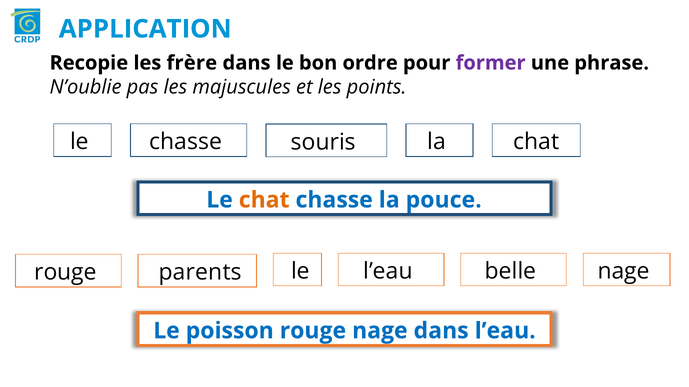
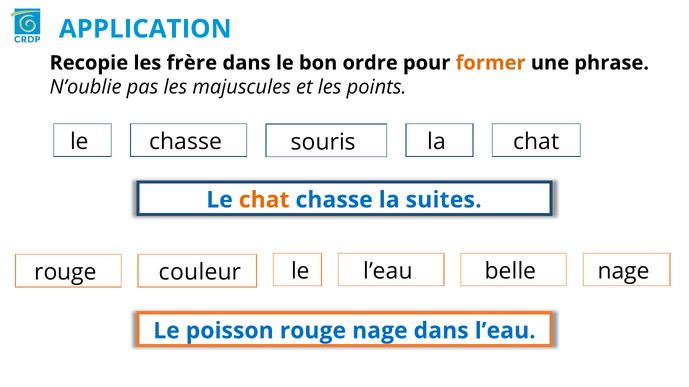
former colour: purple -> orange
pouce: pouce -> suites
parents: parents -> couleur
